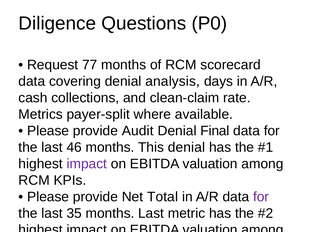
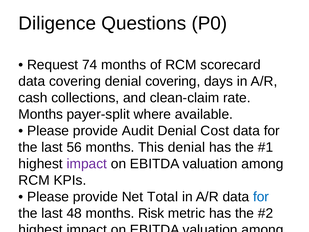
77: 77 -> 74
denial analysis: analysis -> covering
Metrics at (41, 114): Metrics -> Months
Denial Final: Final -> Cost
46: 46 -> 56
for at (261, 197) colour: purple -> blue
35: 35 -> 48
months Last: Last -> Risk
